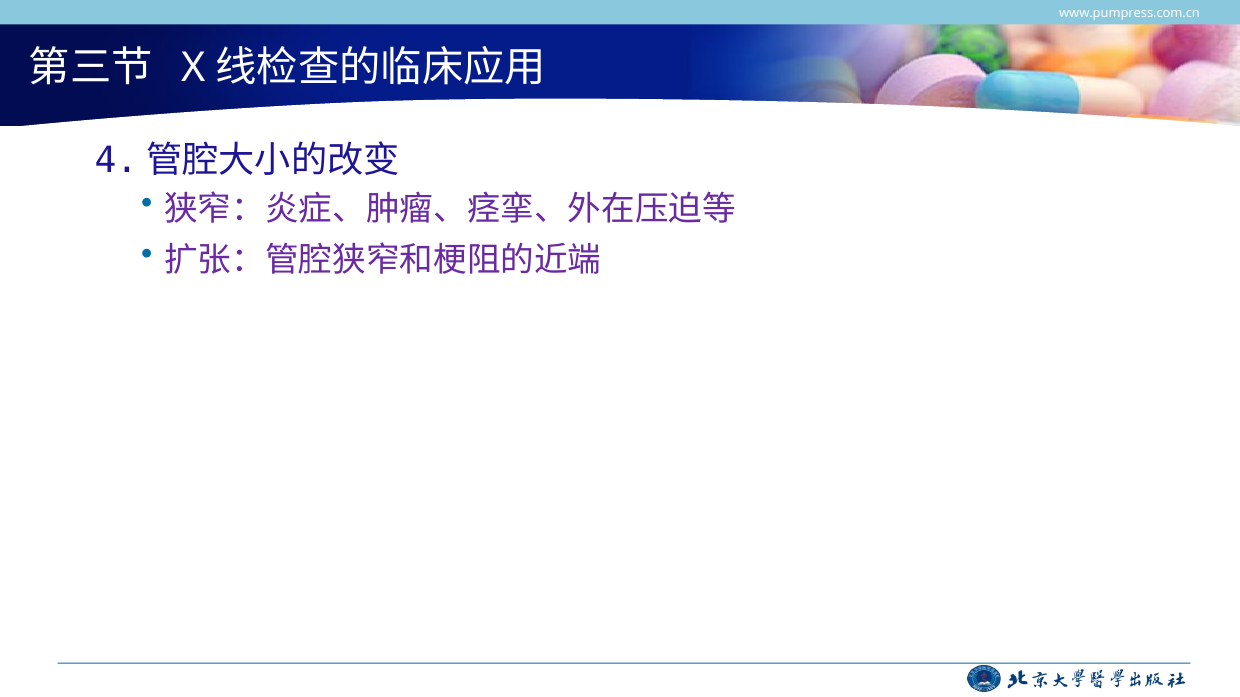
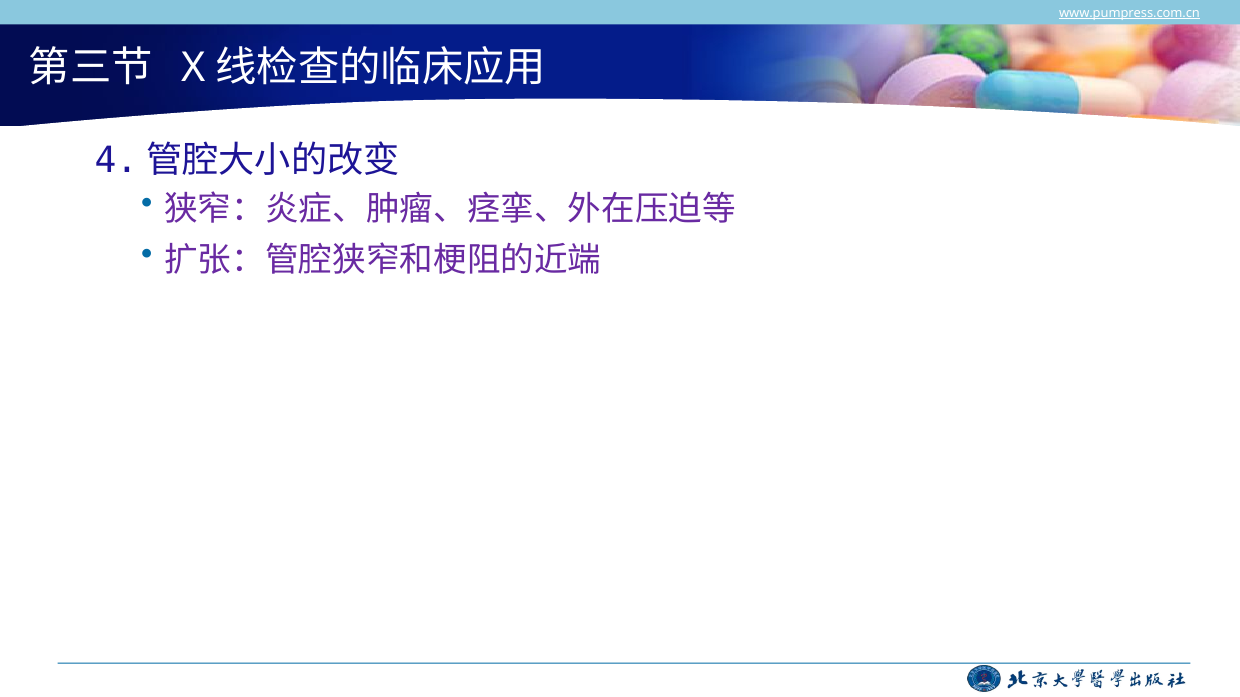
www.pumpress.com.cn underline: none -> present
